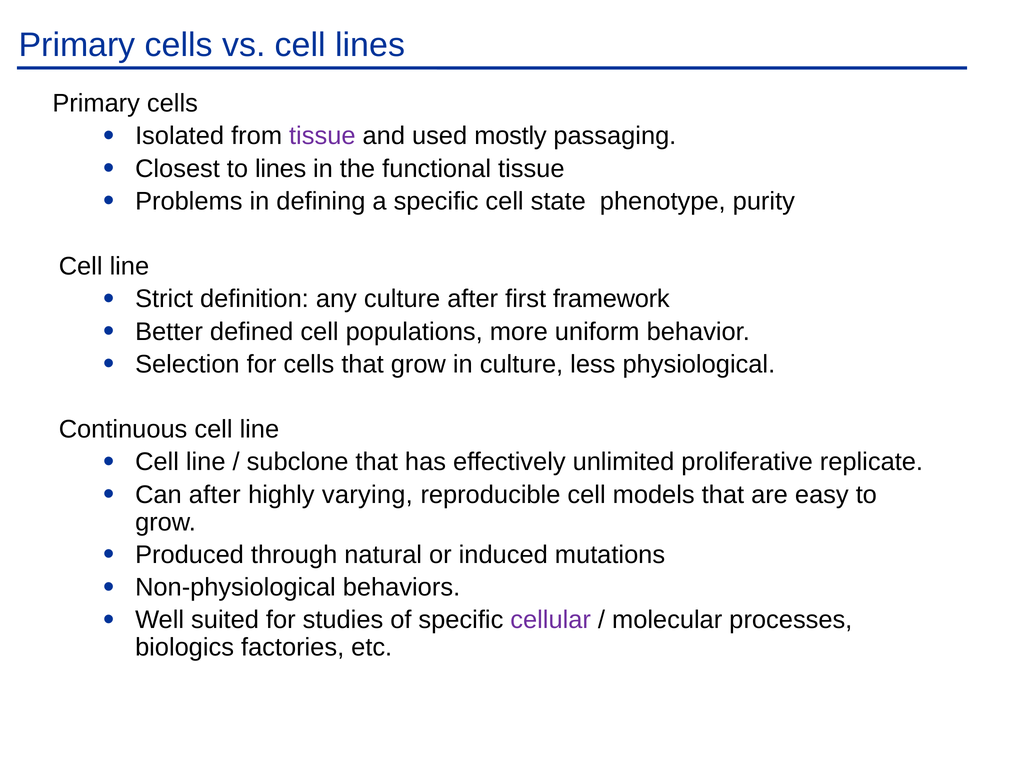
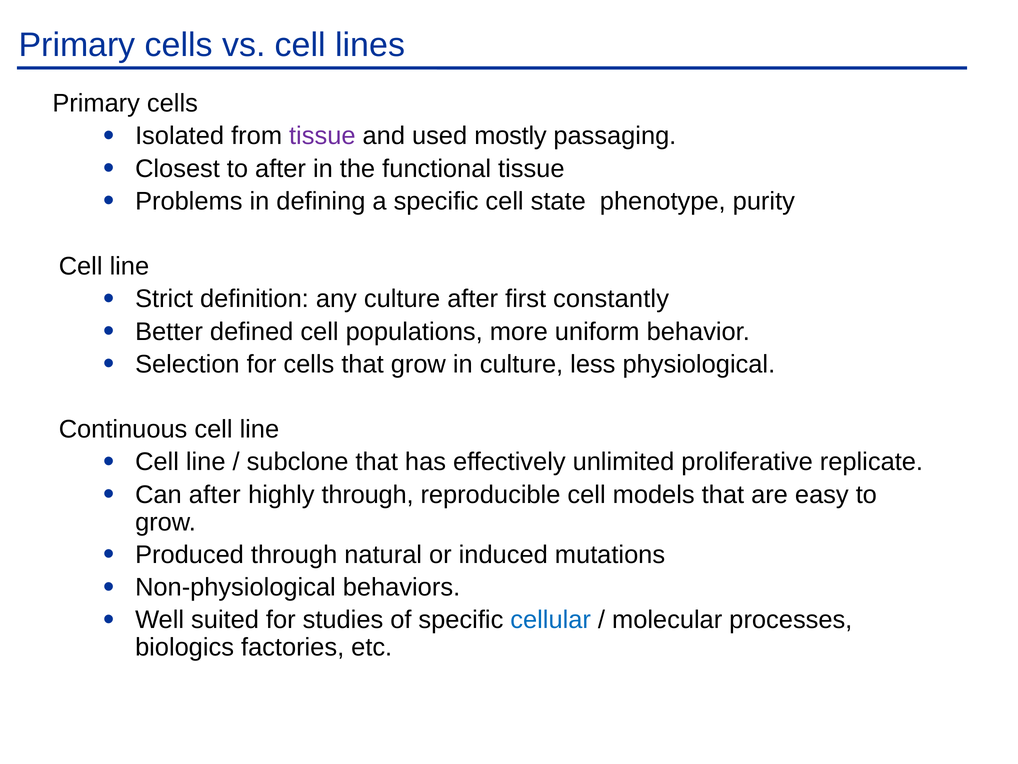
to lines: lines -> after
framework: framework -> constantly
highly varying: varying -> through
cellular colour: purple -> blue
